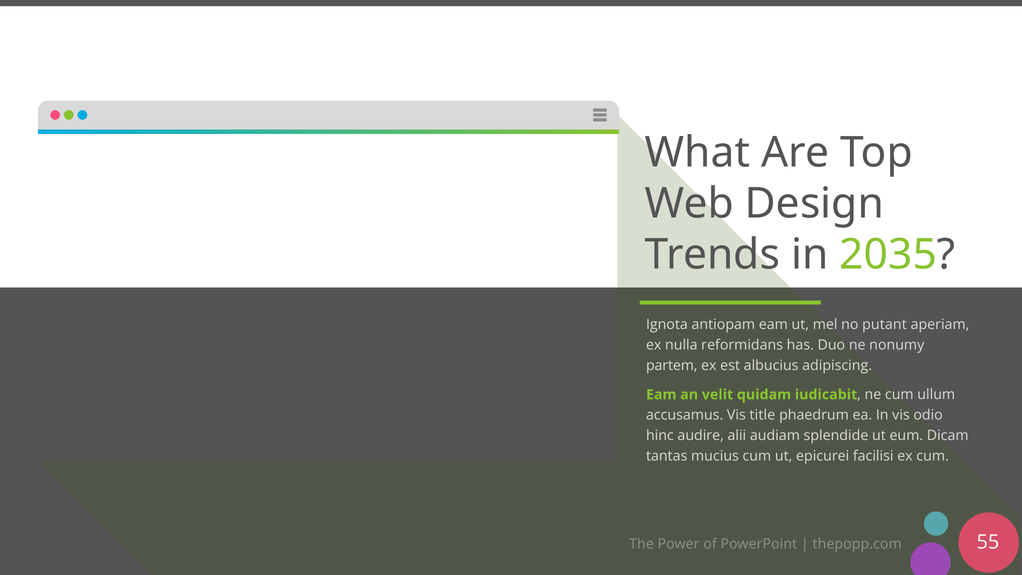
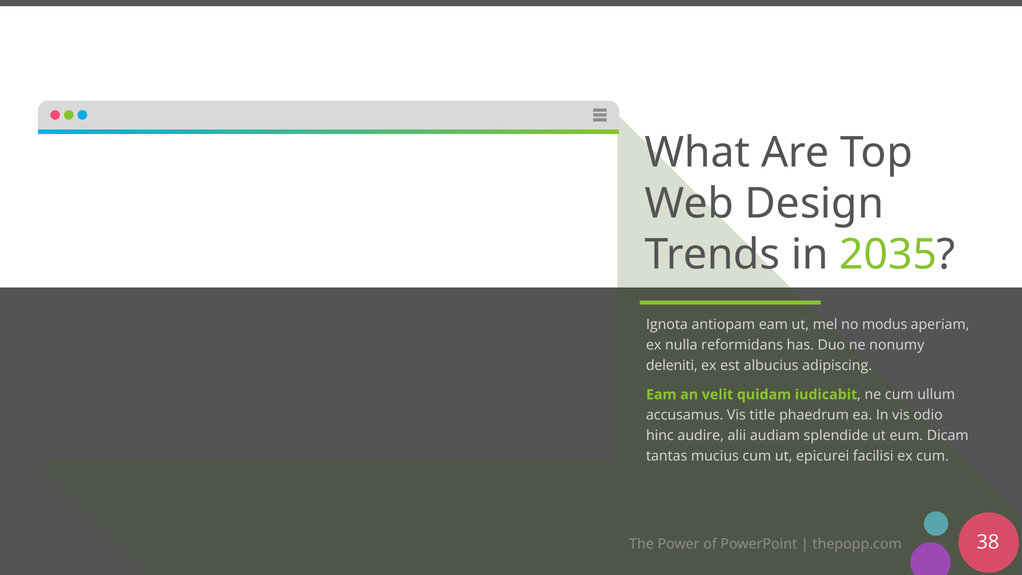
putant: putant -> modus
partem: partem -> deleniti
55: 55 -> 38
